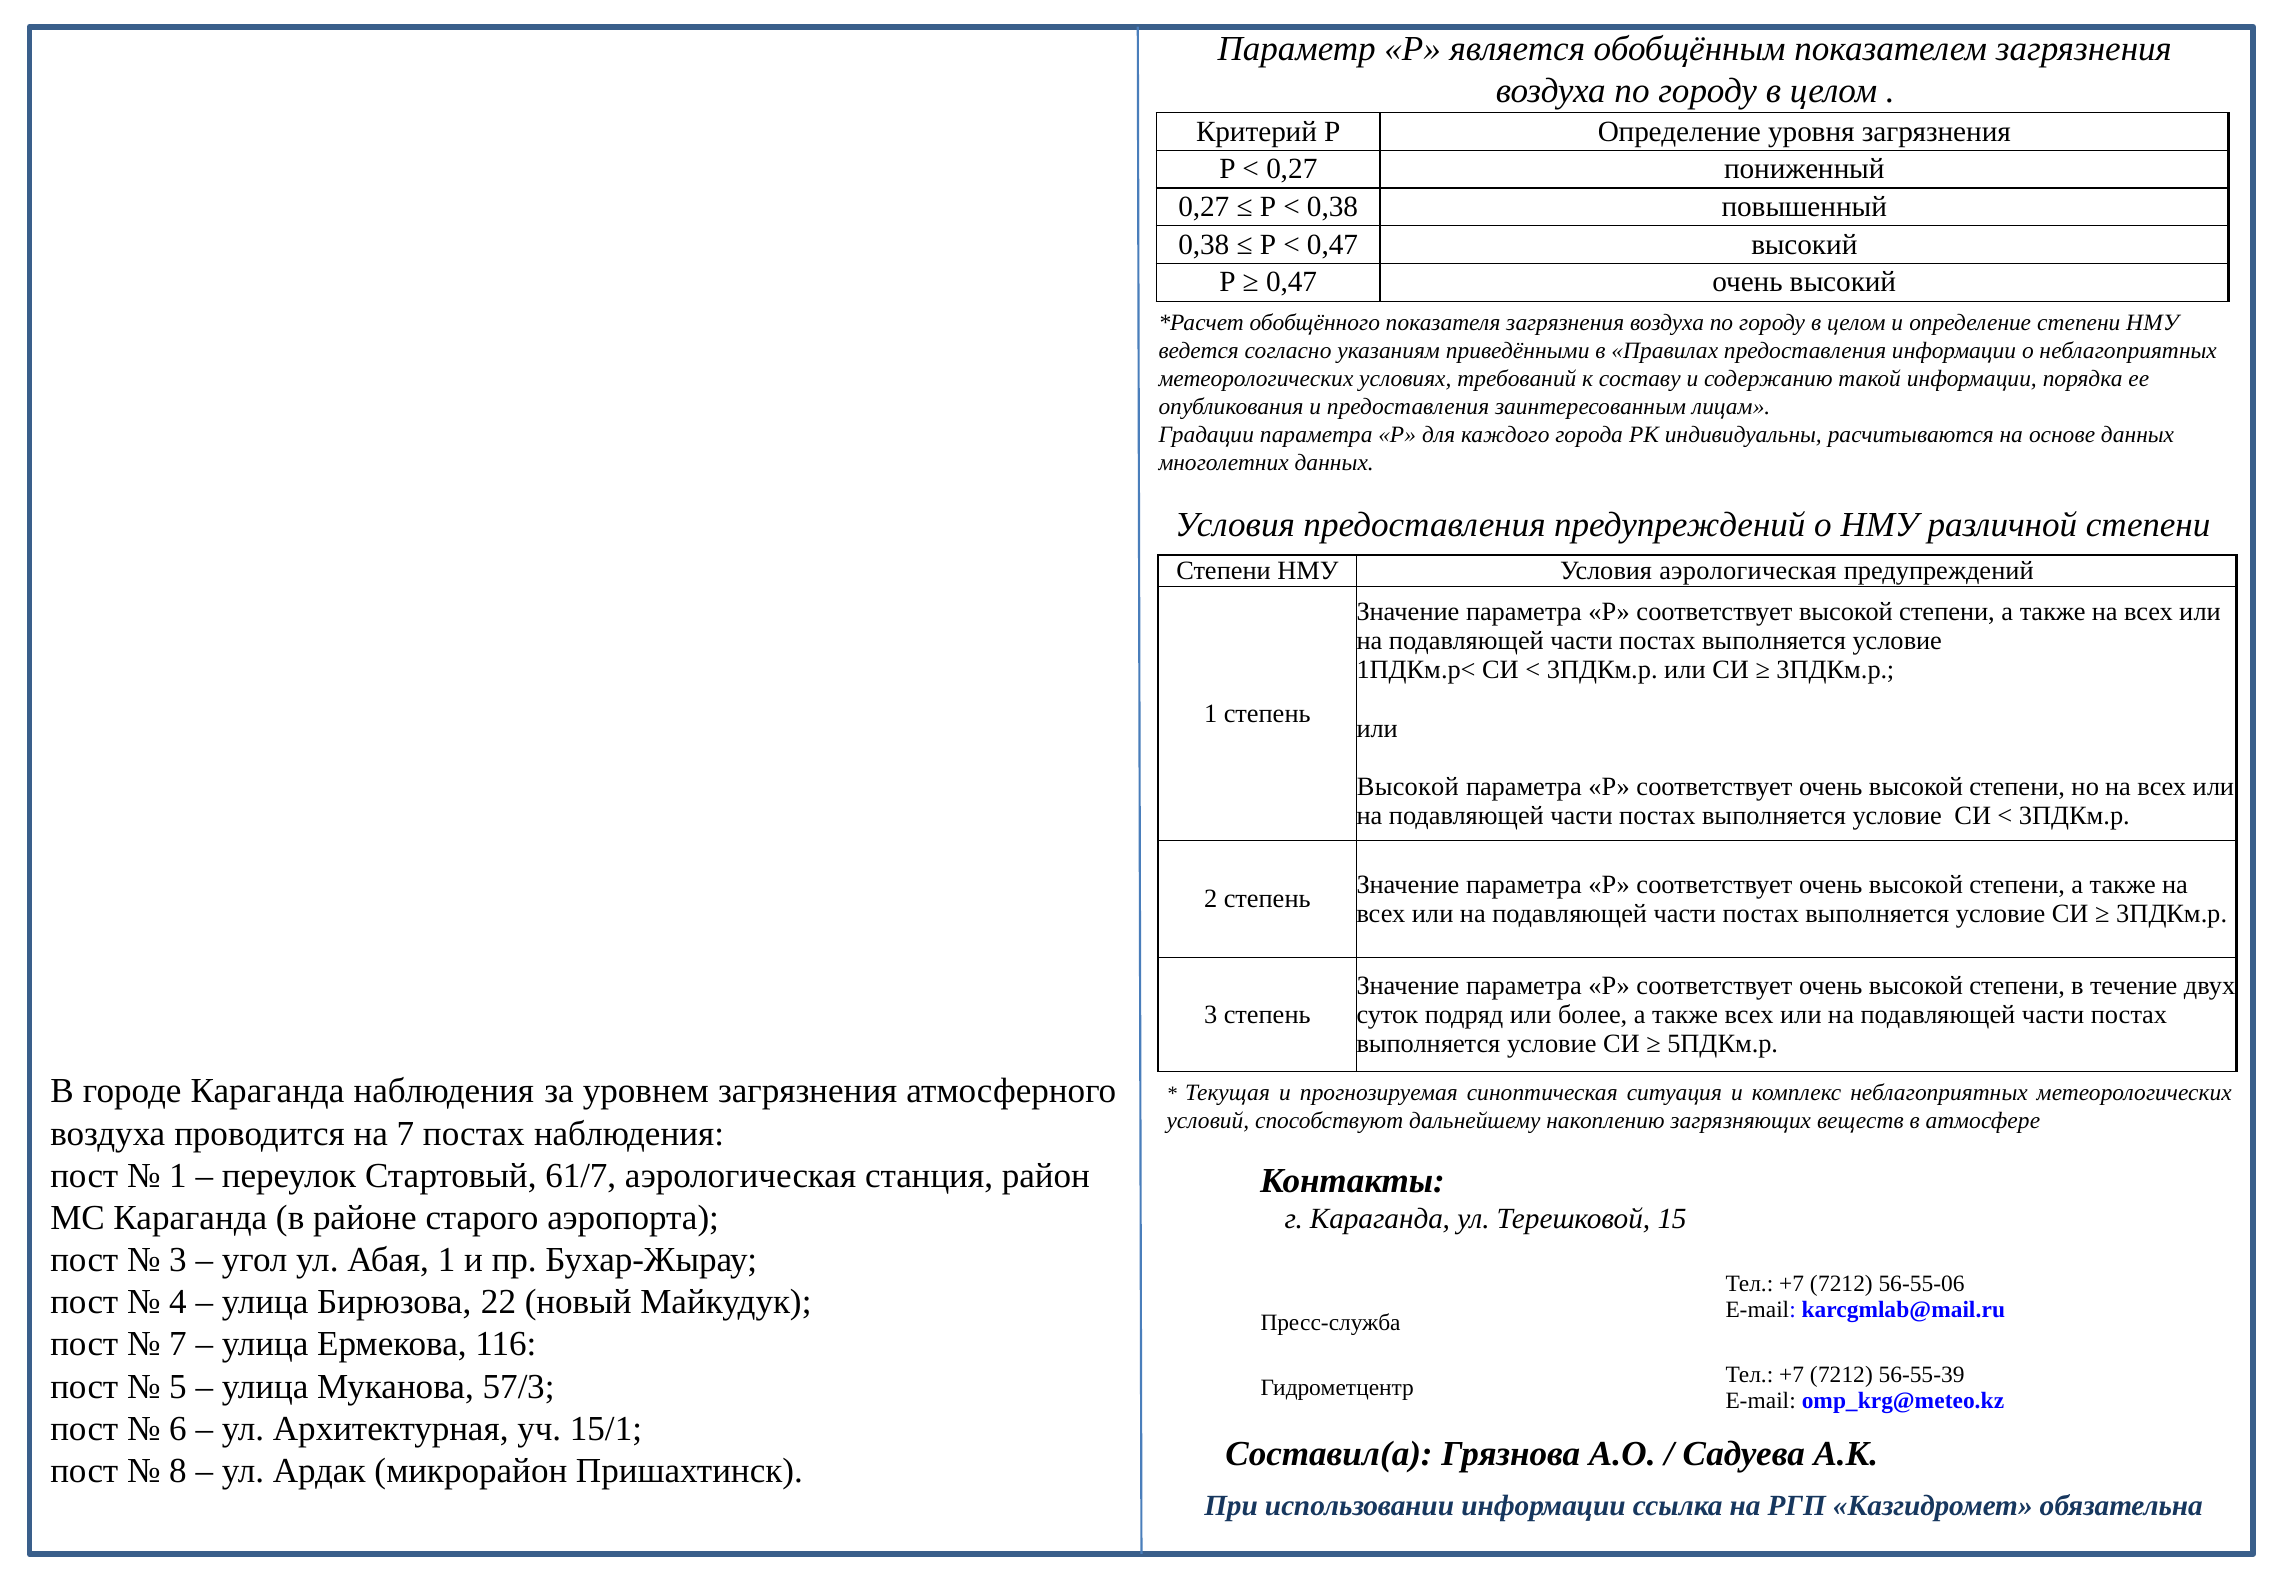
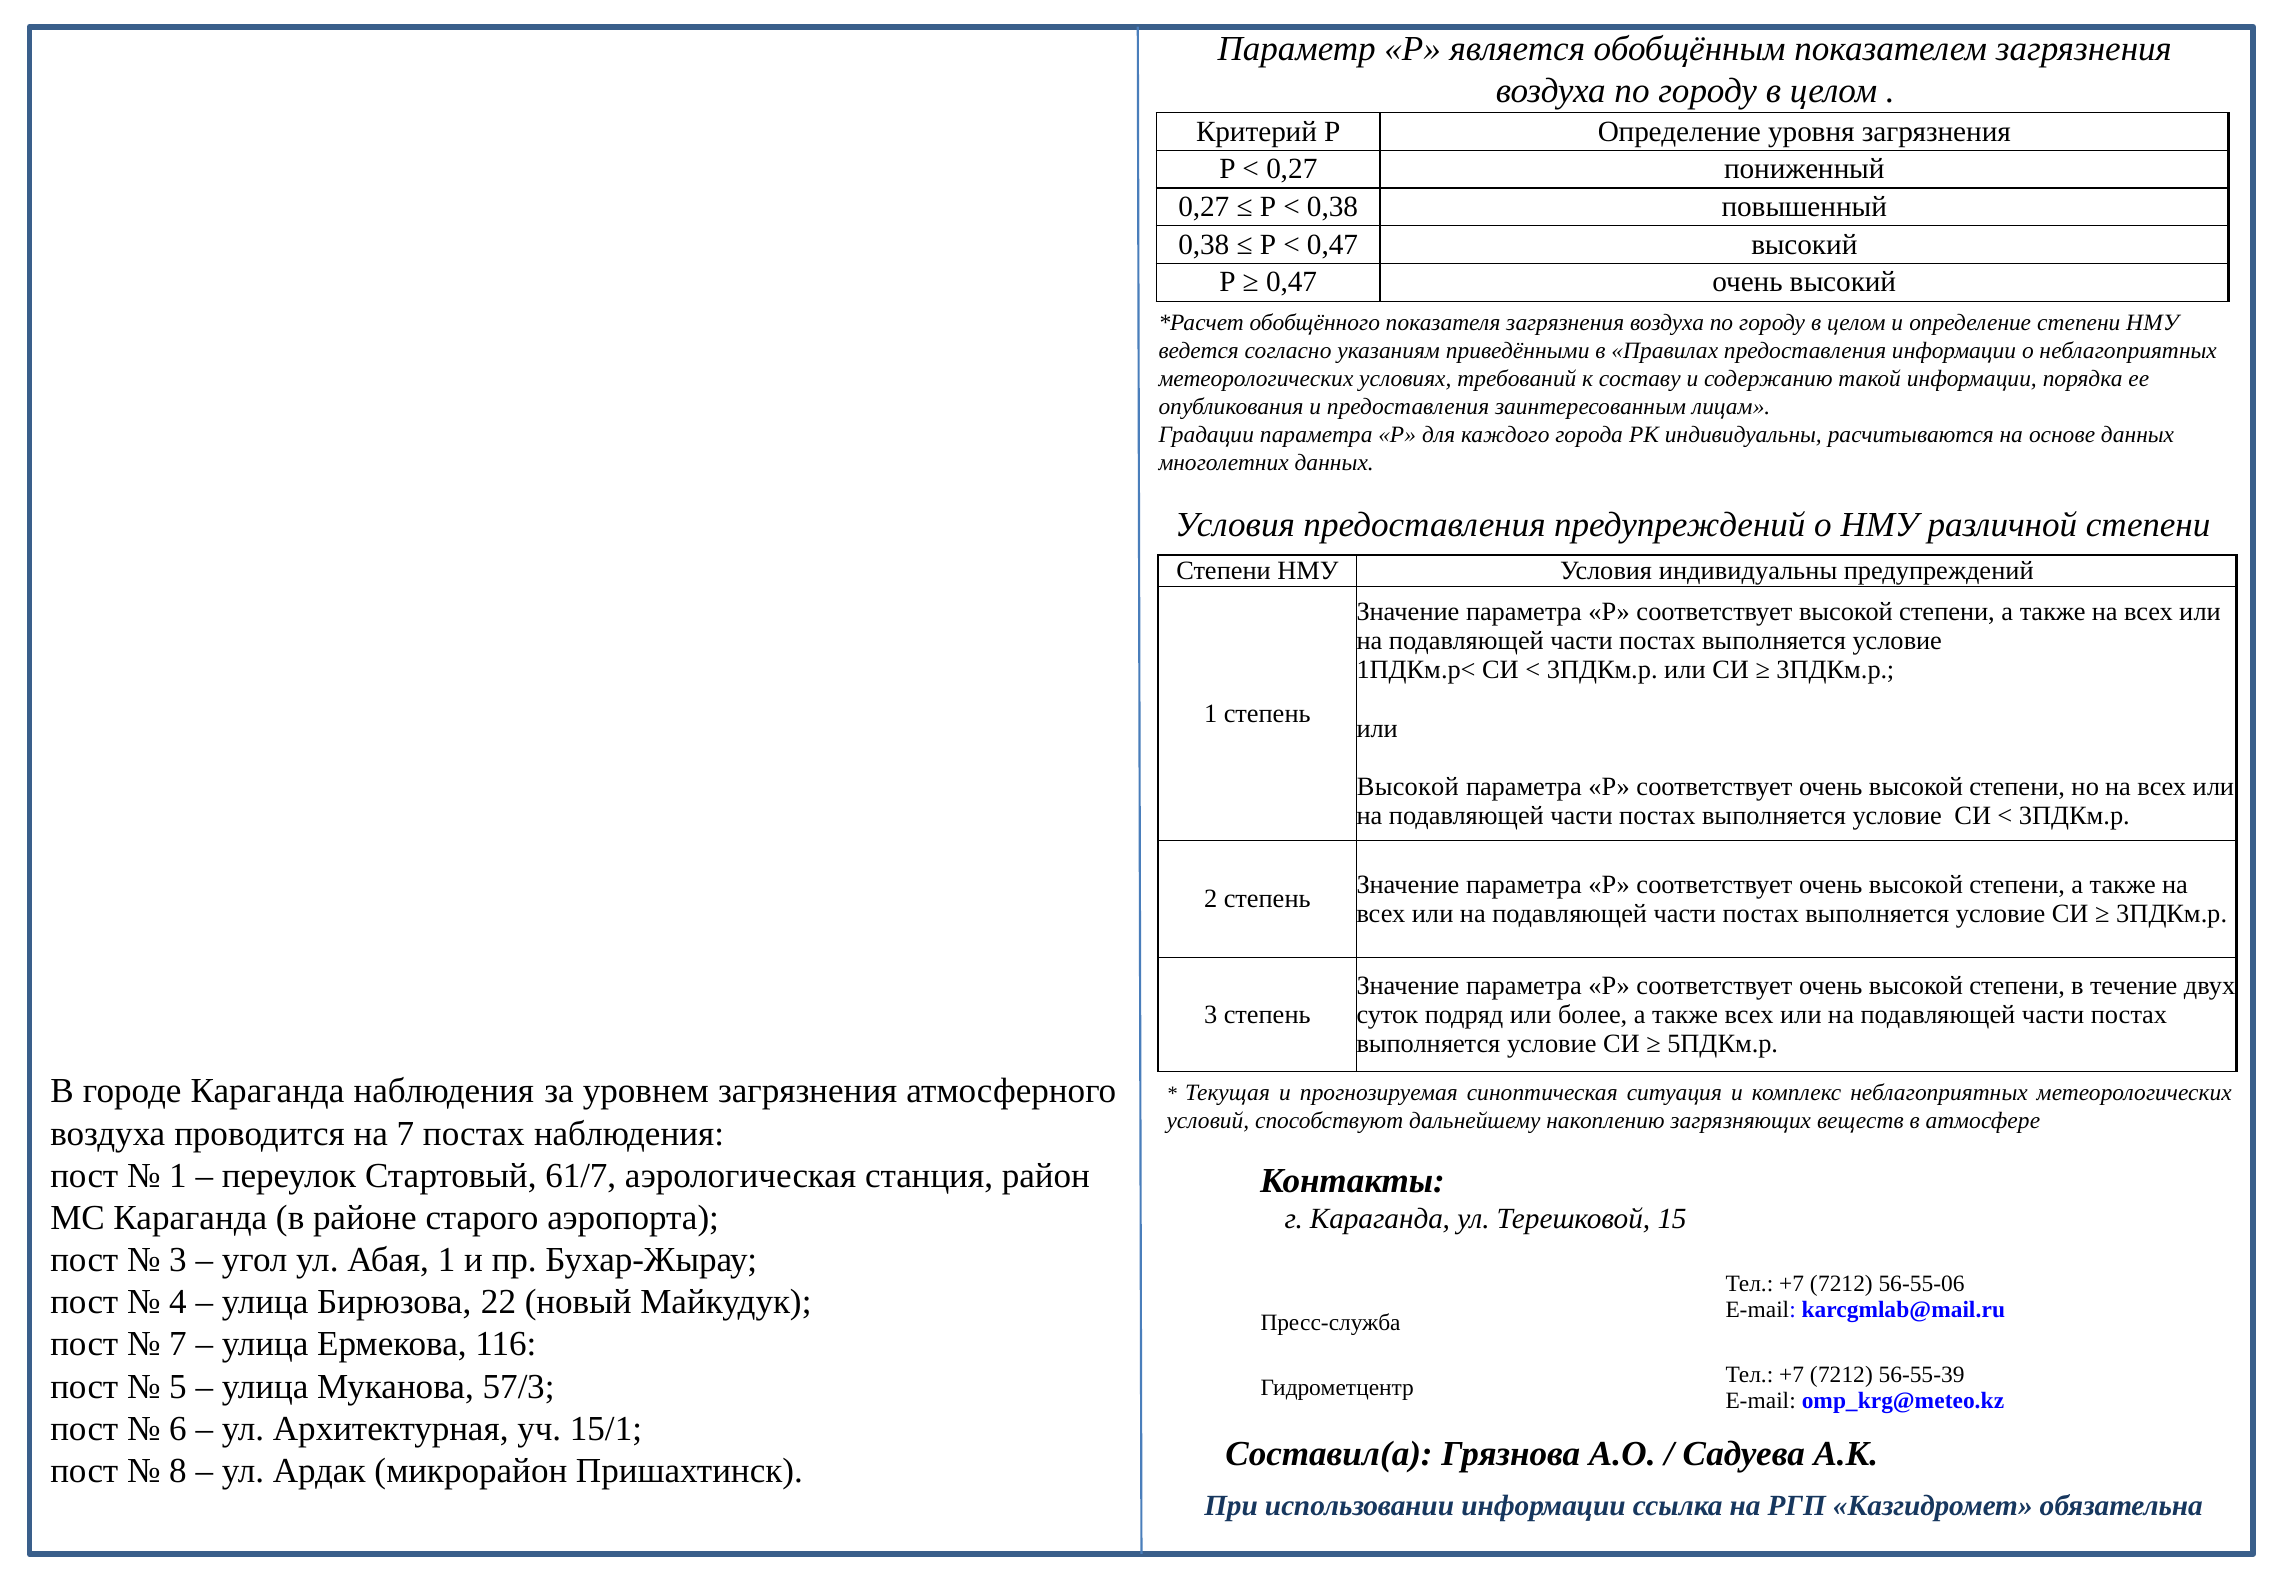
Условия аэрологическая: аэрологическая -> индивидуальны
